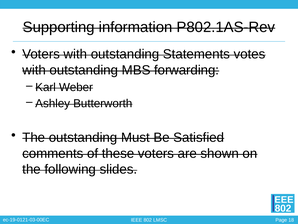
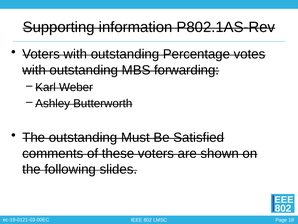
Statements: Statements -> Percentage
